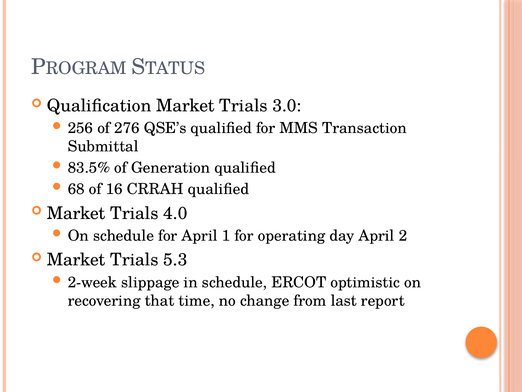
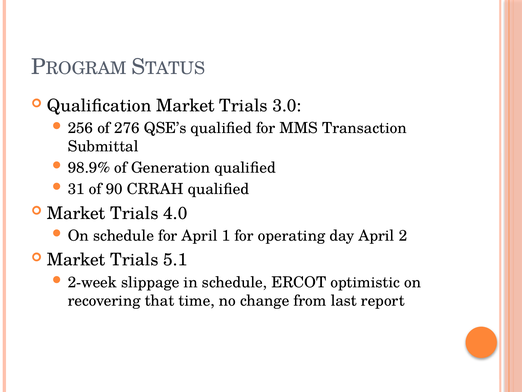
83.5%: 83.5% -> 98.9%
68: 68 -> 31
16: 16 -> 90
5.3: 5.3 -> 5.1
